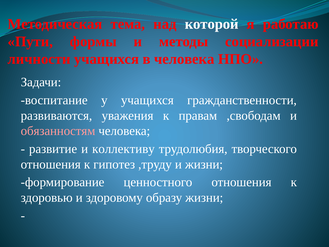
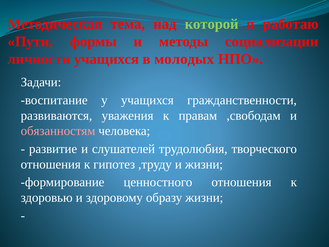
которой colour: white -> light green
в человека: человека -> молодых
коллективу: коллективу -> слушателей
